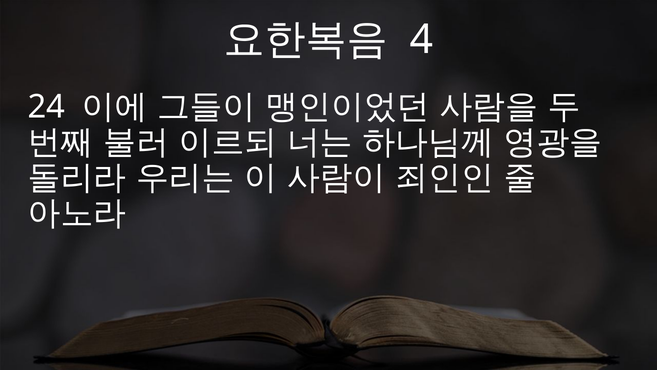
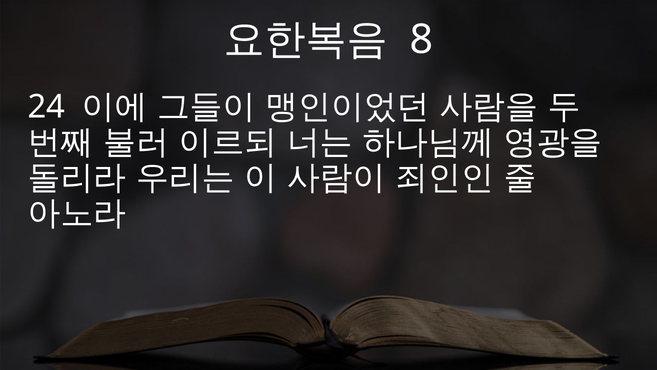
4: 4 -> 8
